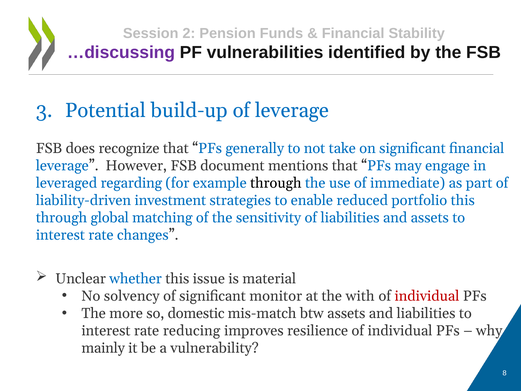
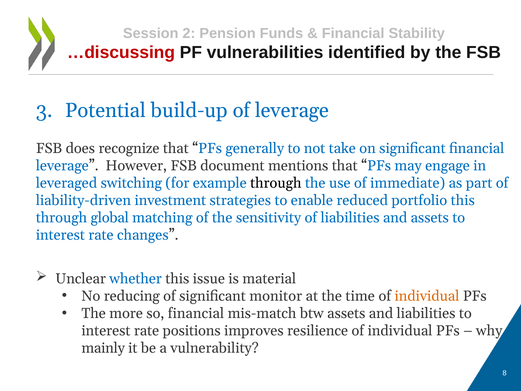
…discussing colour: purple -> red
regarding: regarding -> switching
solvency: solvency -> reducing
with: with -> time
individual at (427, 296) colour: red -> orange
so domestic: domestic -> financial
reducing: reducing -> positions
